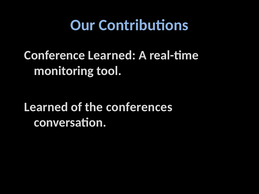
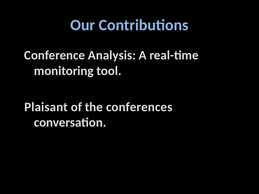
Conference Learned: Learned -> Analysis
Learned at (46, 107): Learned -> Plaisant
